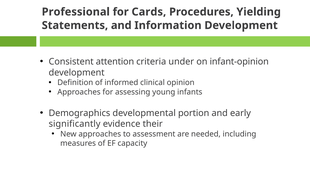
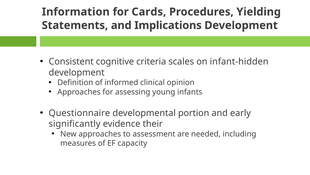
Professional: Professional -> Information
Information: Information -> Implications
attention: attention -> cognitive
under: under -> scales
infant-opinion: infant-opinion -> infant-hidden
Demographics: Demographics -> Questionnaire
